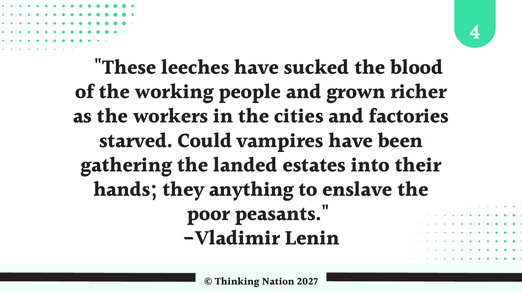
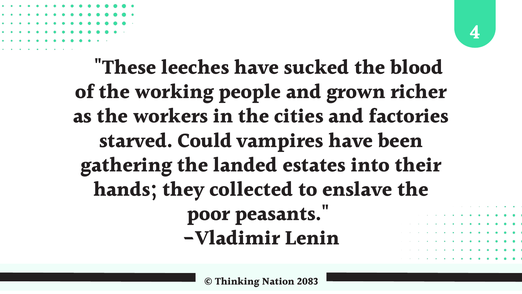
anything: anything -> collected
2027: 2027 -> 2083
